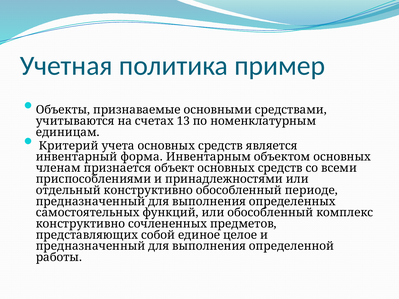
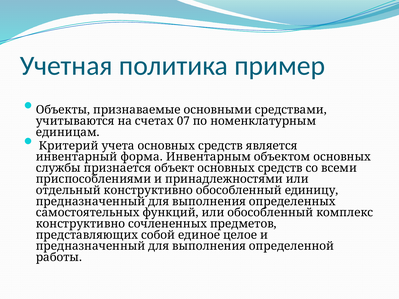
13: 13 -> 07
членам: членам -> службы
периоде: периоде -> единицу
